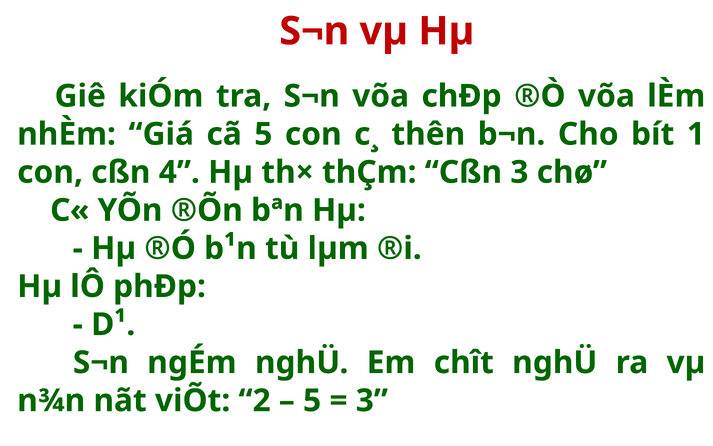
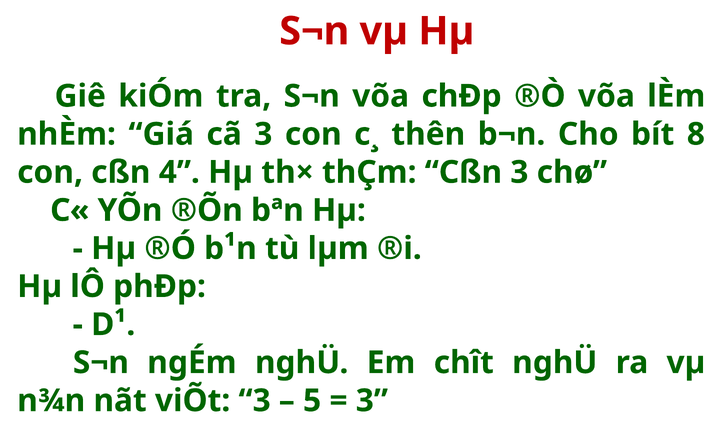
cã 5: 5 -> 3
1: 1 -> 8
viÕt 2: 2 -> 3
